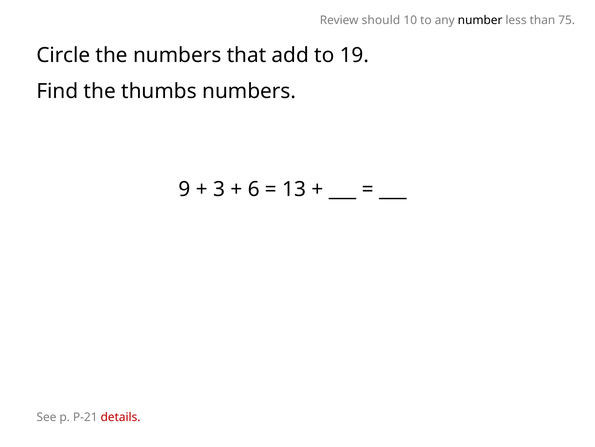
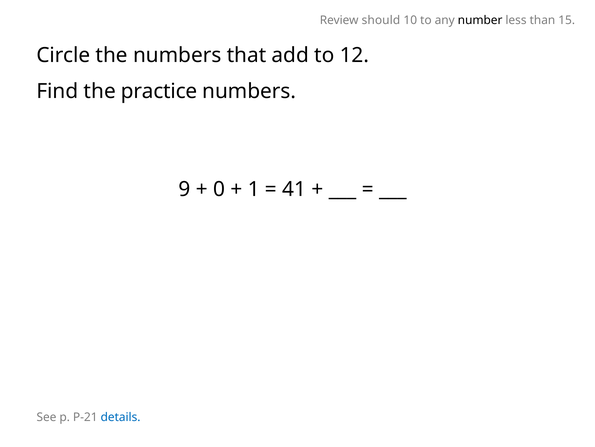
75: 75 -> 15
19: 19 -> 12
thumbs: thumbs -> practice
3: 3 -> 0
6: 6 -> 1
13: 13 -> 41
details colour: red -> blue
